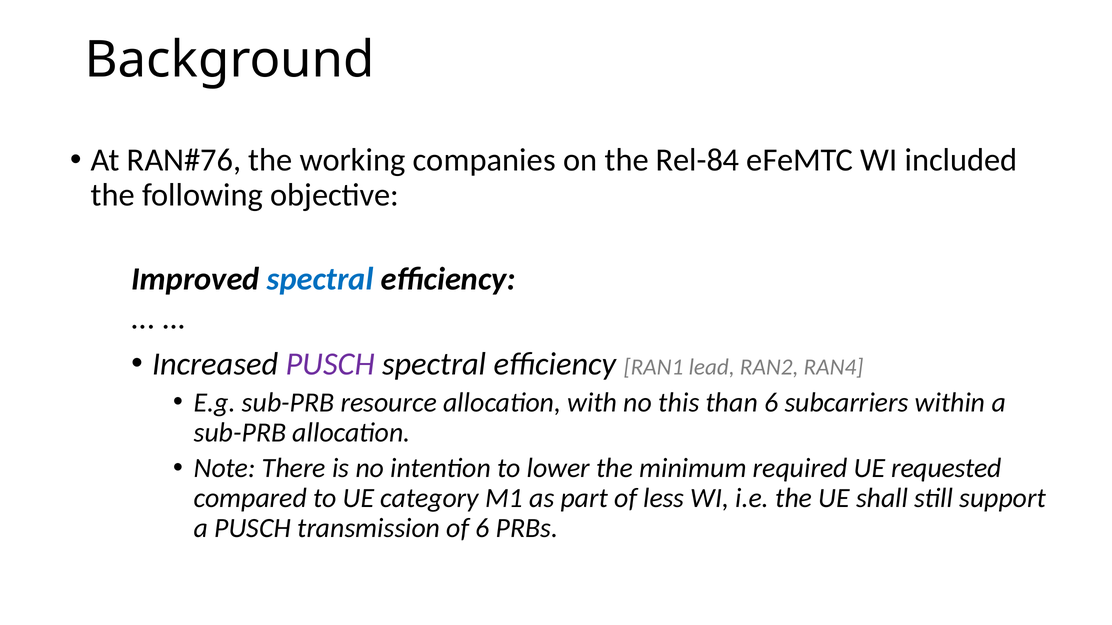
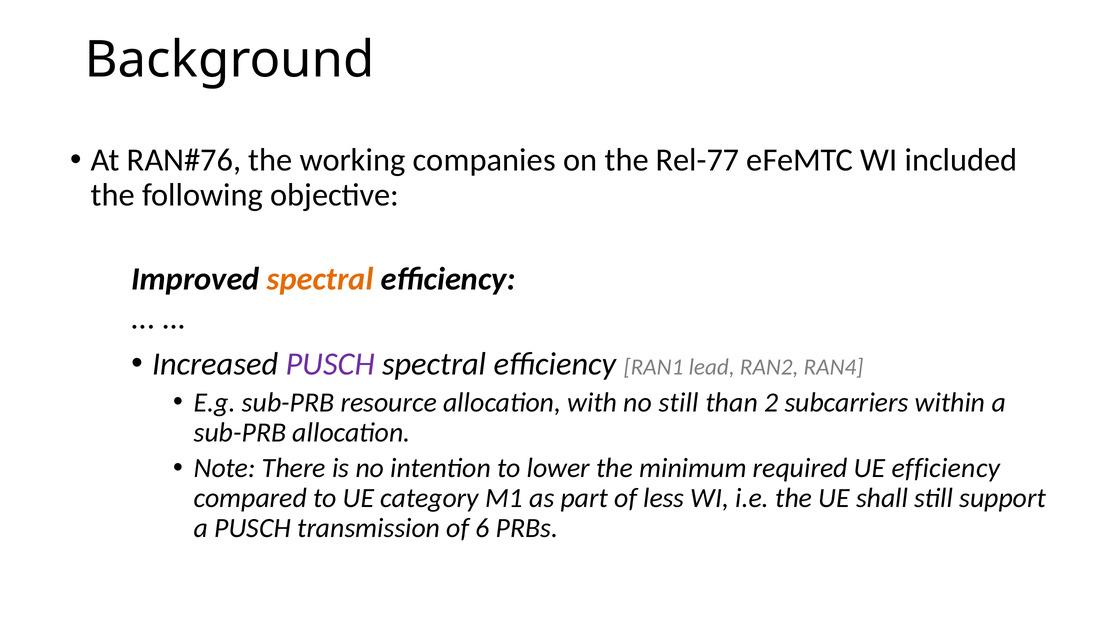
Rel-84: Rel-84 -> Rel-77
spectral at (320, 279) colour: blue -> orange
no this: this -> still
than 6: 6 -> 2
UE requested: requested -> efficiency
